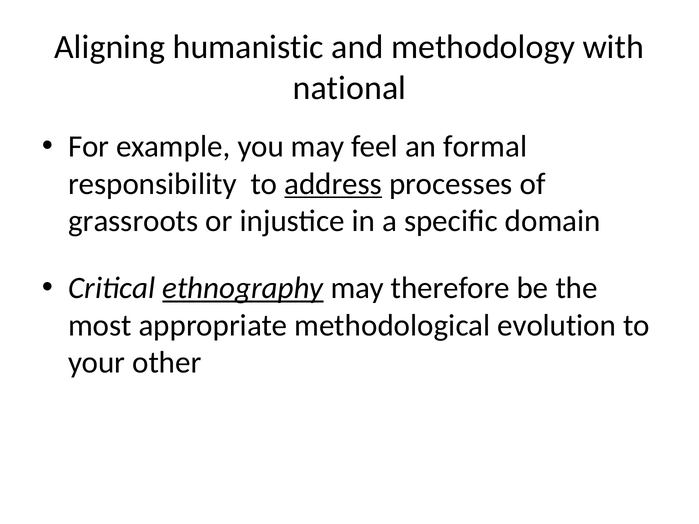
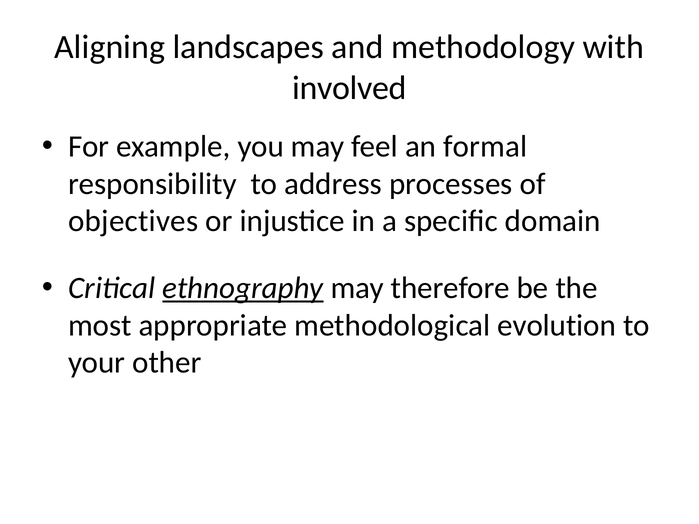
humanistic: humanistic -> landscapes
national: national -> involved
address underline: present -> none
grassroots: grassroots -> objectives
